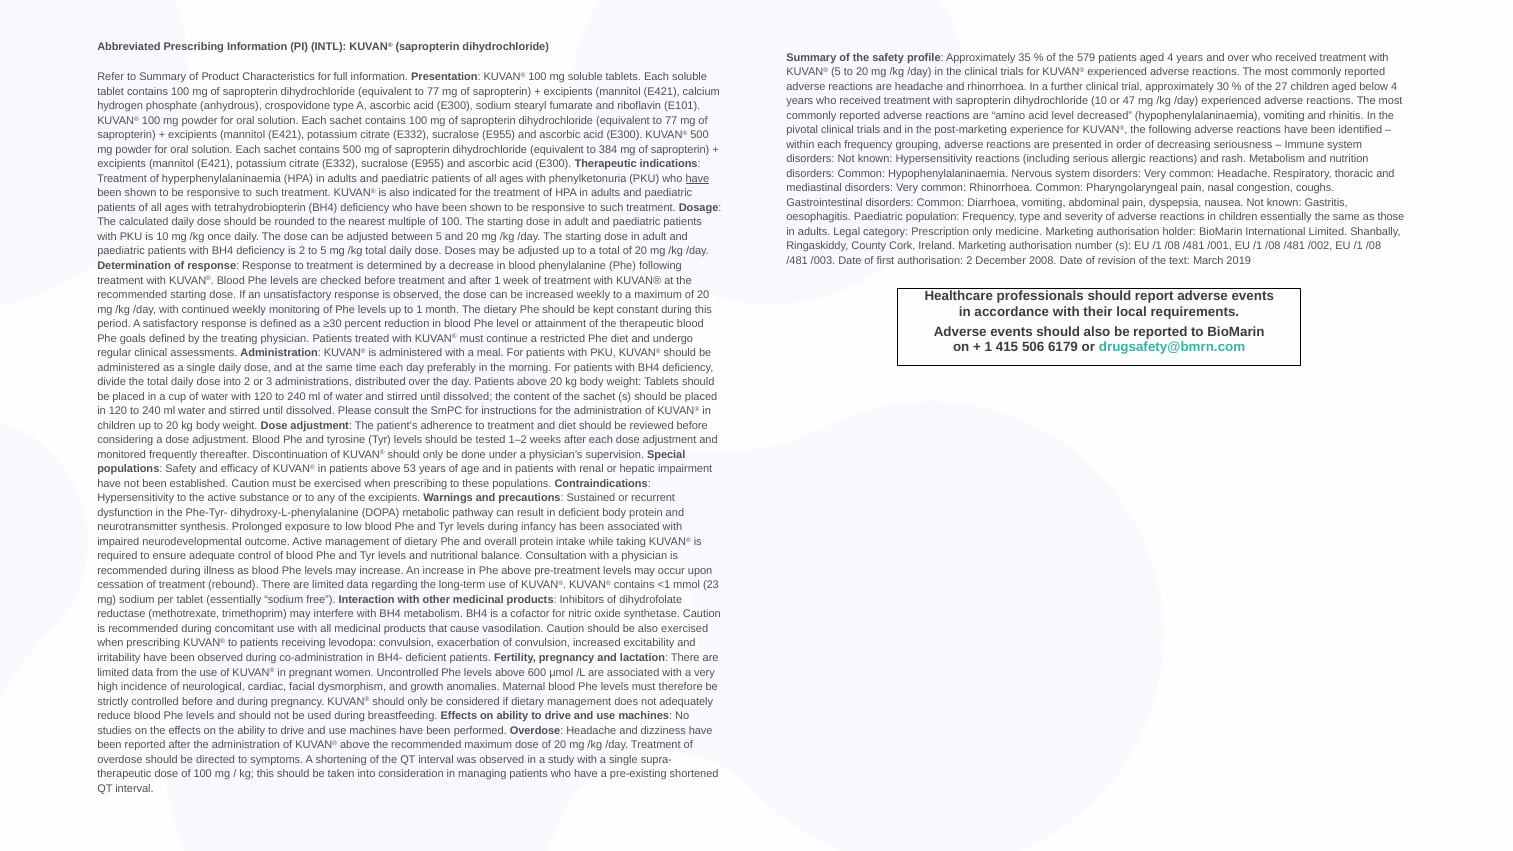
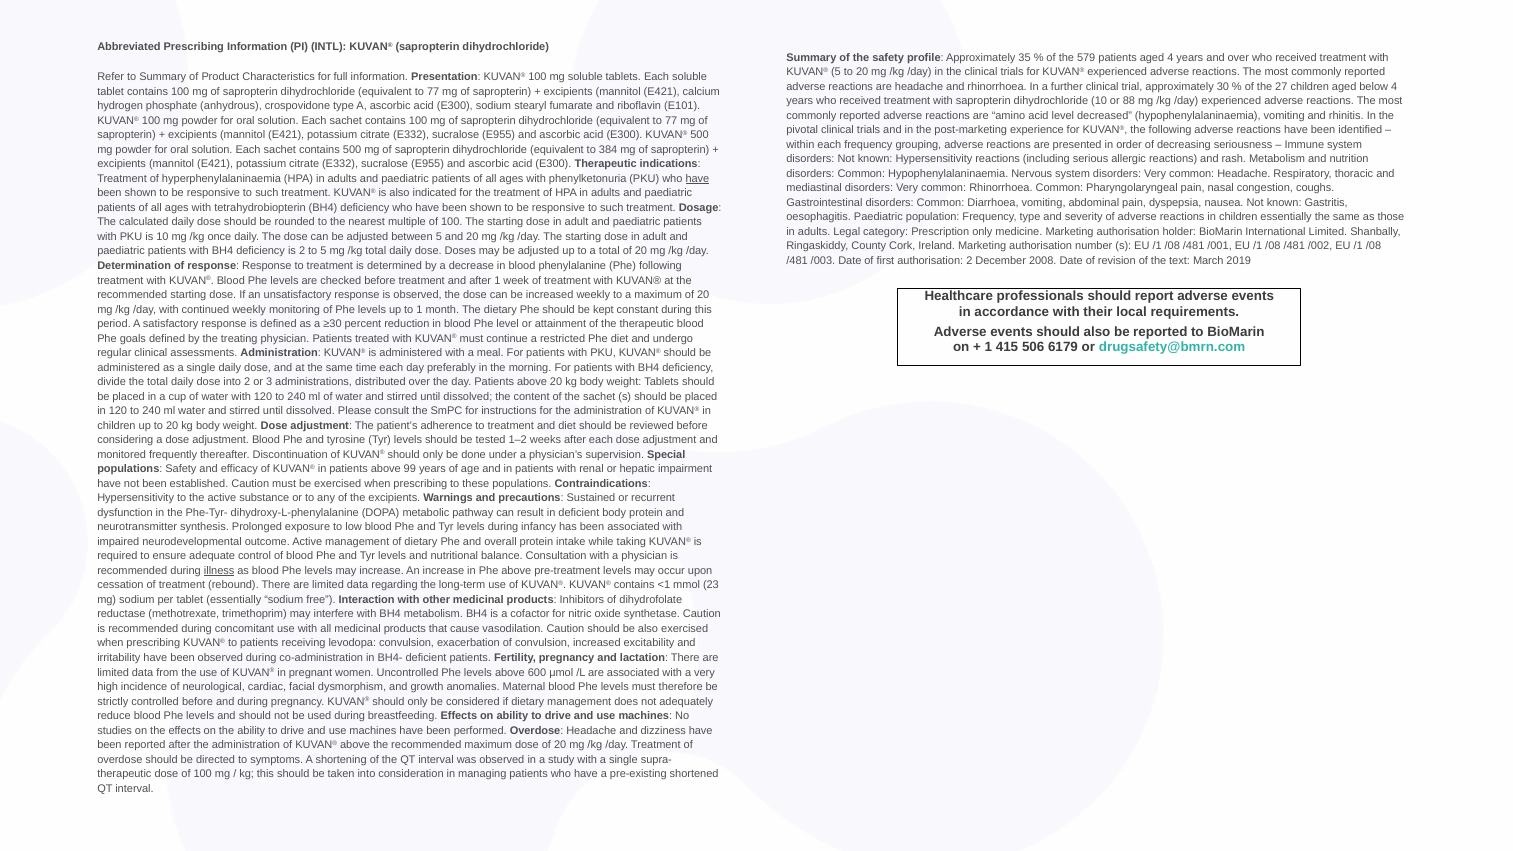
47: 47 -> 88
53: 53 -> 99
illness underline: none -> present
